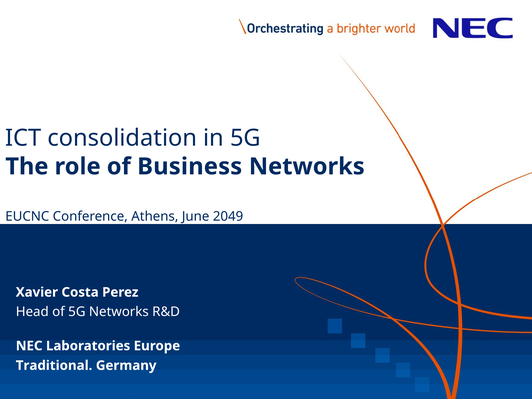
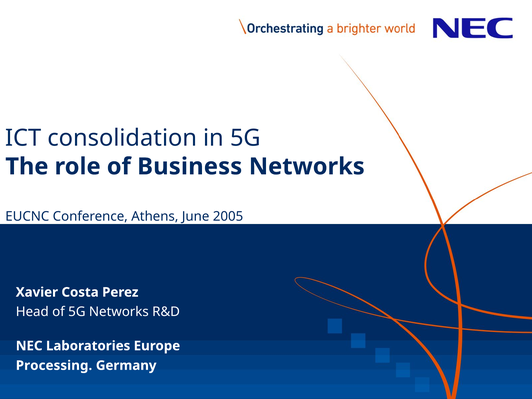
2049: 2049 -> 2005
Traditional: Traditional -> Processing
